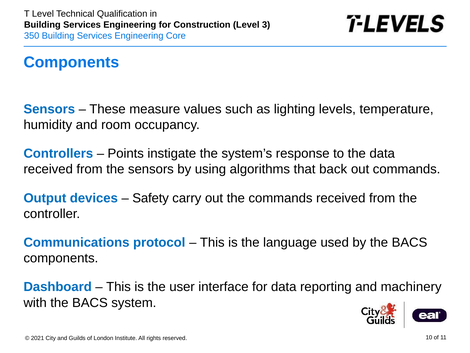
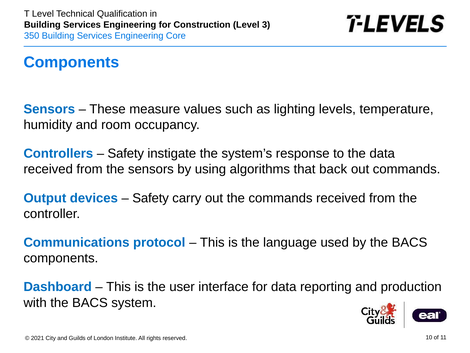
Points at (126, 153): Points -> Safety
machinery: machinery -> production
